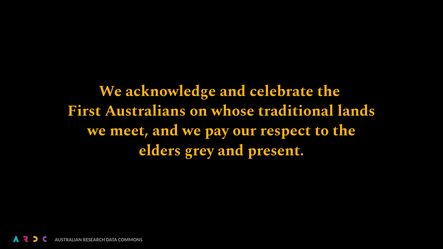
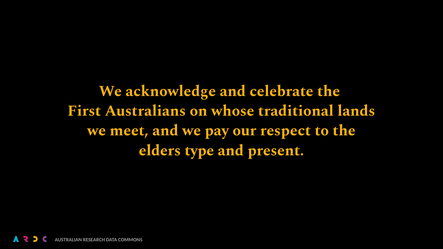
grey: grey -> type
